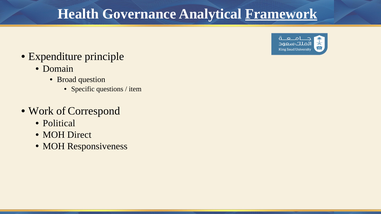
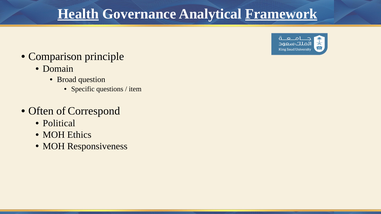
Health underline: none -> present
Expenditure: Expenditure -> Comparison
Work: Work -> Often
Direct: Direct -> Ethics
